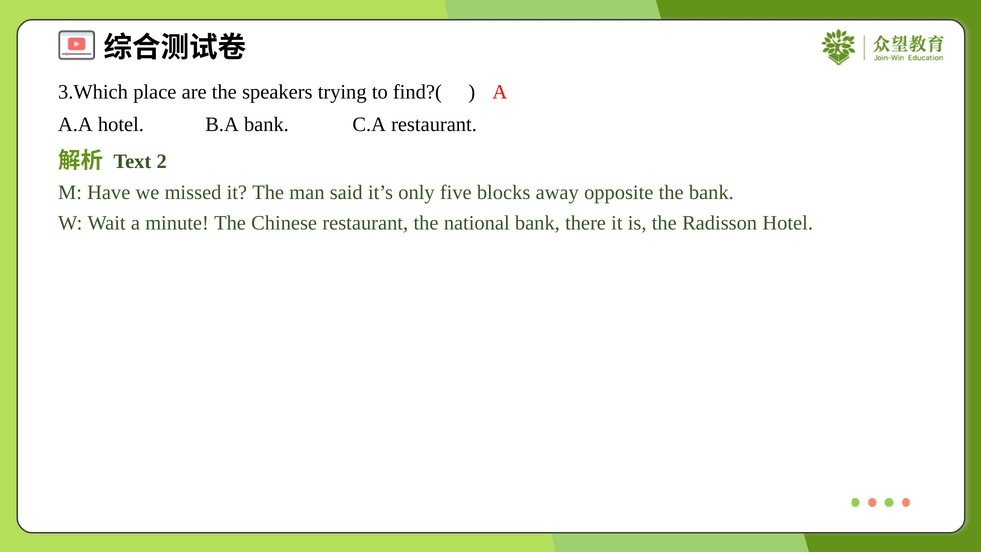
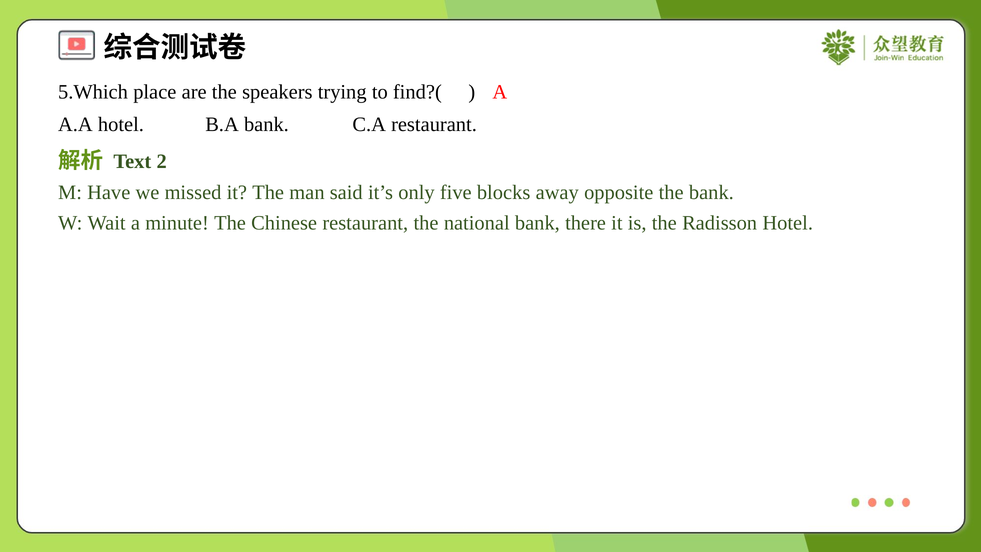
3.Which: 3.Which -> 5.Which
